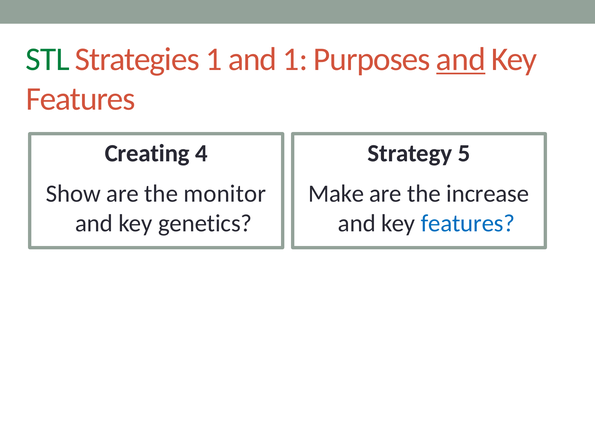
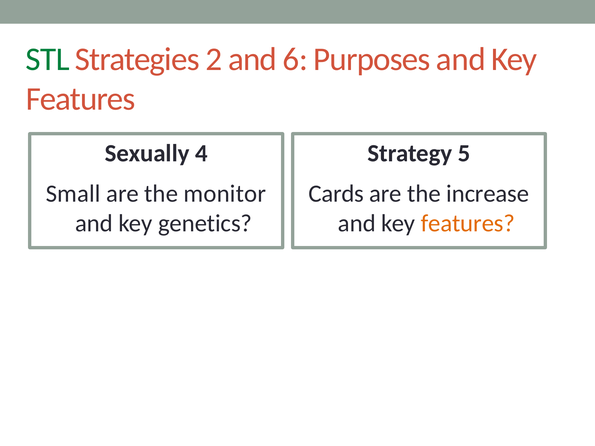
Strategies 1: 1 -> 2
and 1: 1 -> 6
and at (461, 59) underline: present -> none
Creating: Creating -> Sexually
Make: Make -> Cards
Show: Show -> Small
features at (468, 223) colour: blue -> orange
